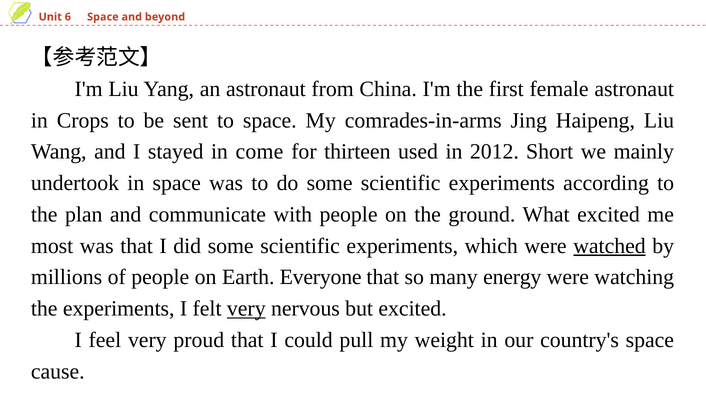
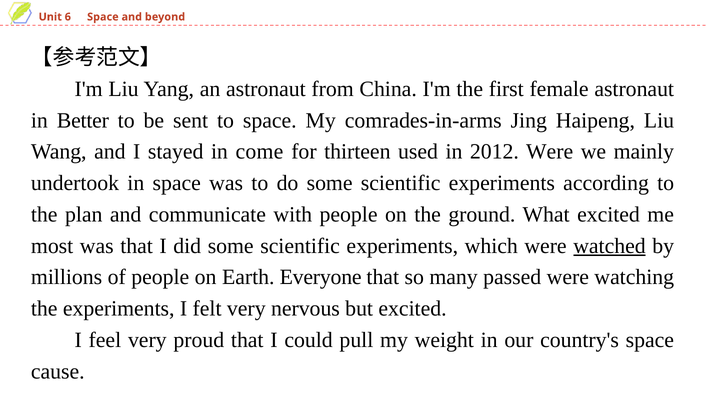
Crops: Crops -> Better
2012 Short: Short -> Were
energy: energy -> passed
very at (246, 309) underline: present -> none
